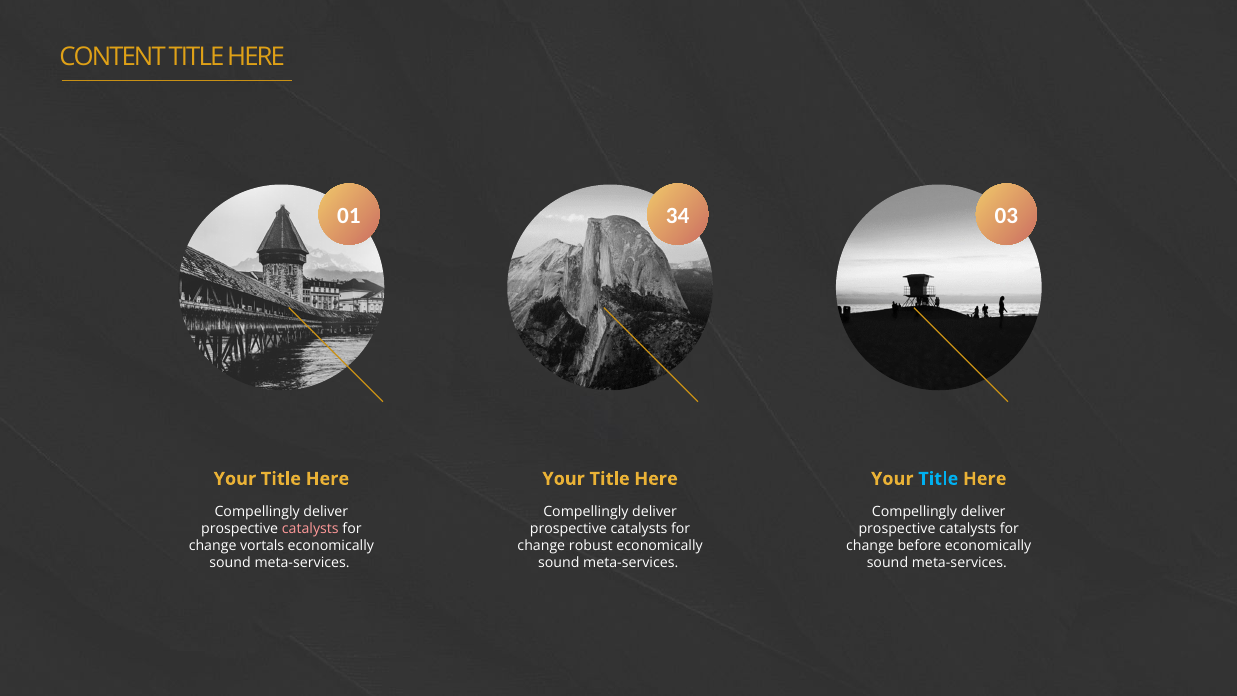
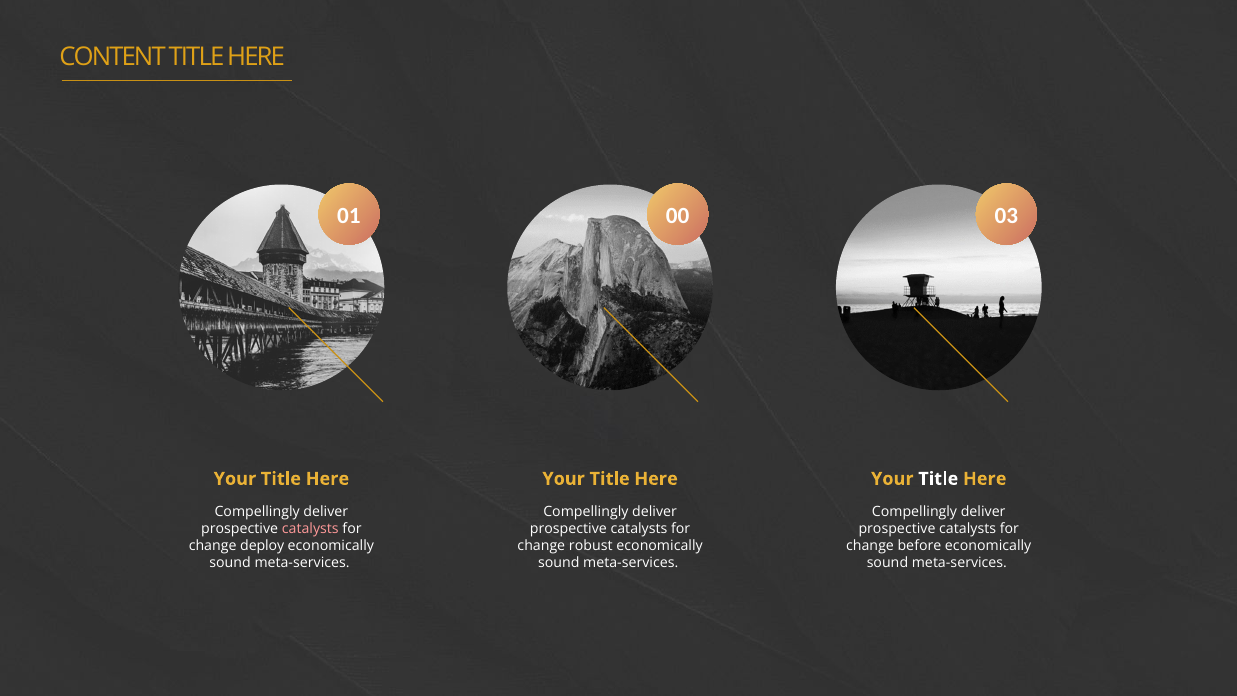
34: 34 -> 00
Title at (938, 479) colour: light blue -> white
vortals: vortals -> deploy
